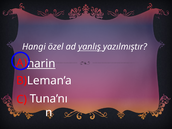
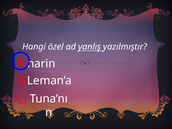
narin underline: present -> none
